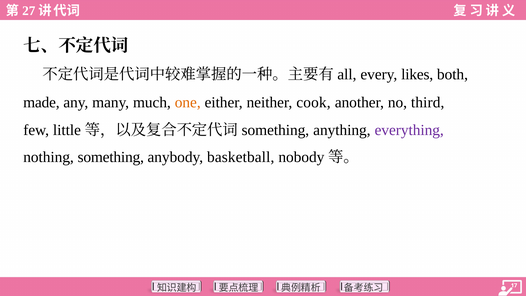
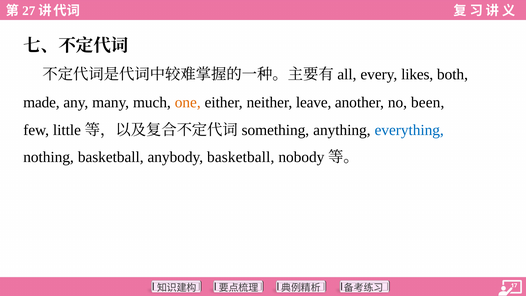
cook: cook -> leave
third: third -> been
everything colour: purple -> blue
nothing something: something -> basketball
